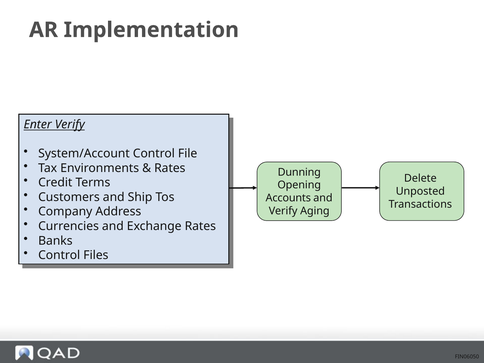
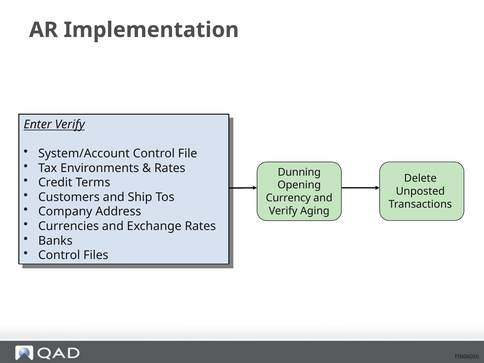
Accounts: Accounts -> Currency
